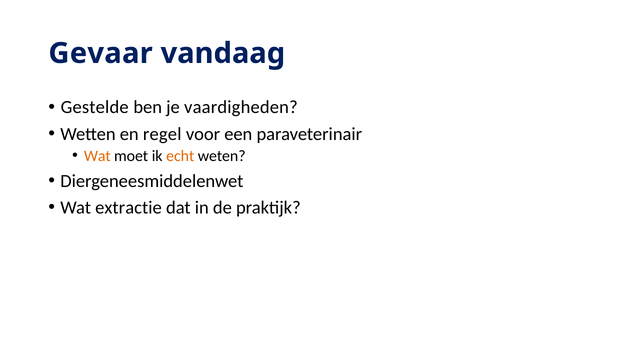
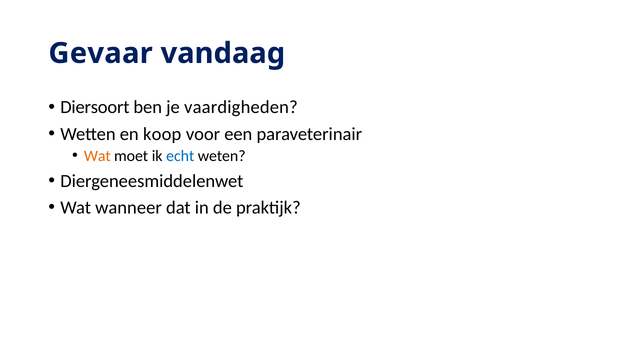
Gestelde: Gestelde -> Diersoort
regel: regel -> koop
echt colour: orange -> blue
extractie: extractie -> wanneer
